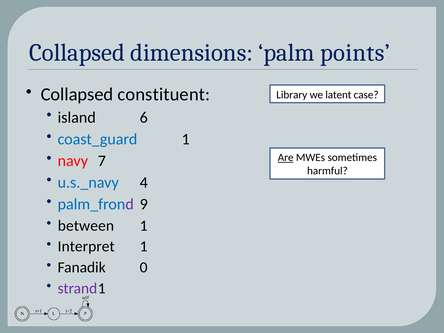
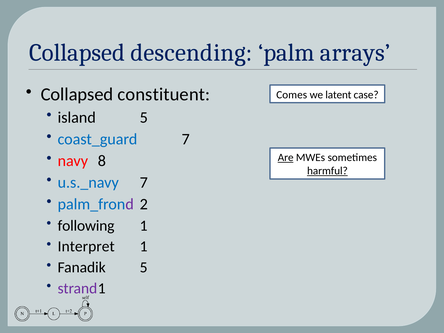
dimensions: dimensions -> descending
points: points -> arrays
Library: Library -> Comes
island 6: 6 -> 5
coast_guard 1: 1 -> 7
7: 7 -> 8
harmful underline: none -> present
u.s._navy 4: 4 -> 7
9: 9 -> 2
between: between -> following
Fanadik 0: 0 -> 5
